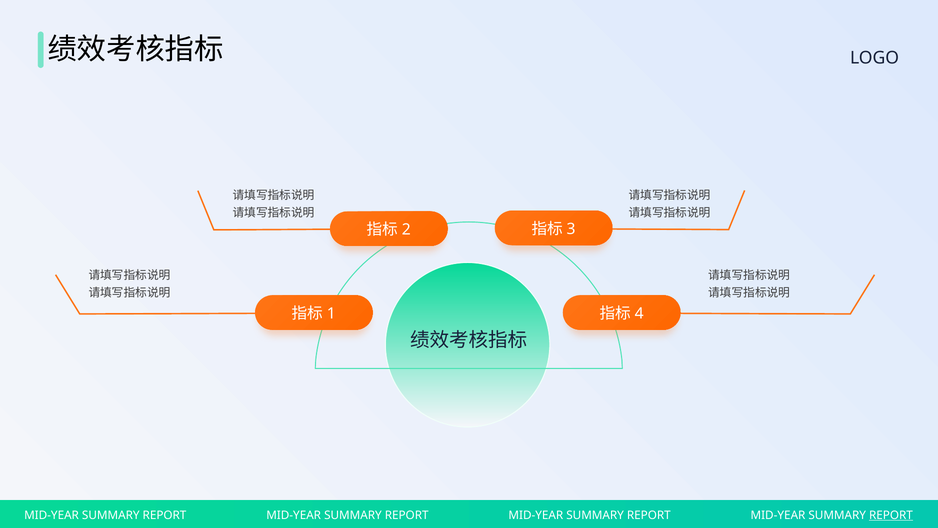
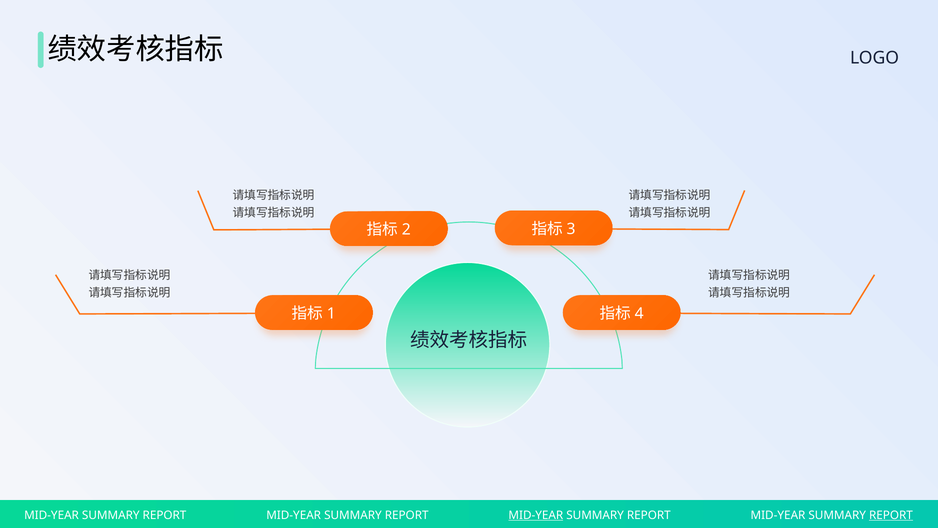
MID-YEAR at (536, 515) underline: none -> present
